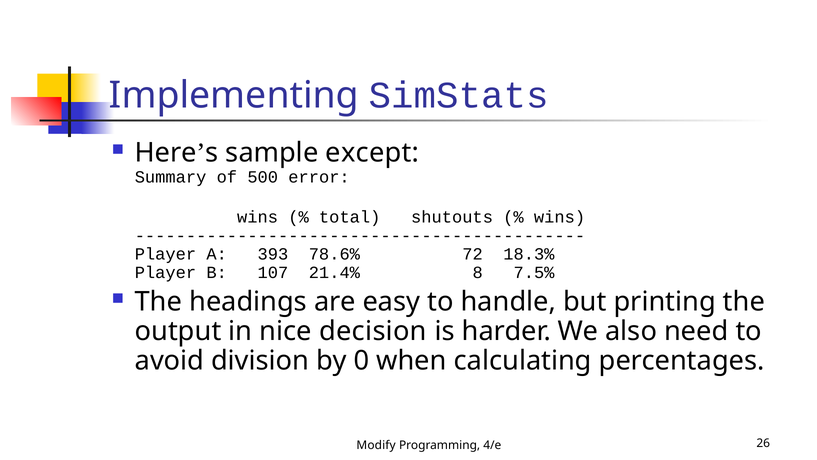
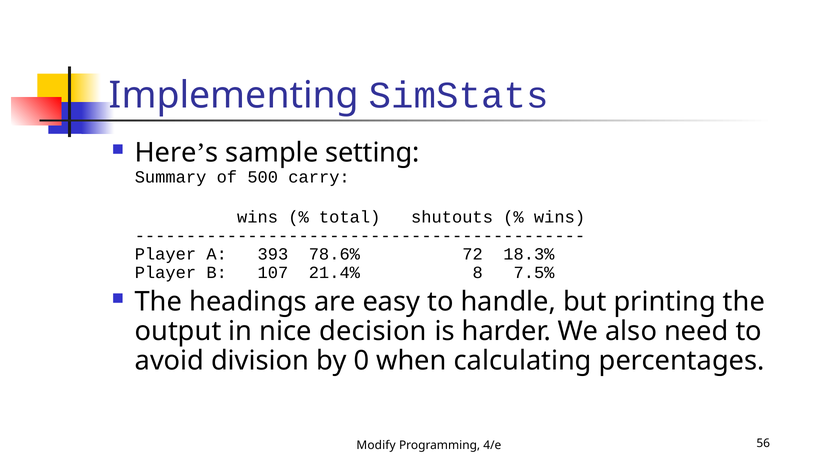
except: except -> setting
error: error -> carry
26: 26 -> 56
